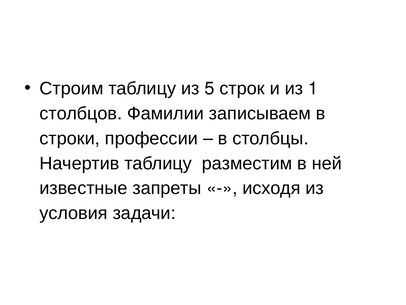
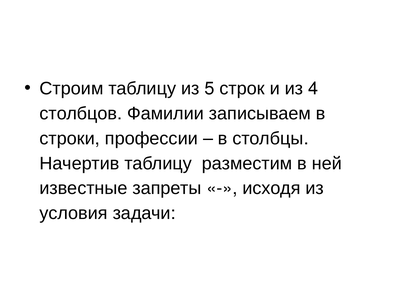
1: 1 -> 4
